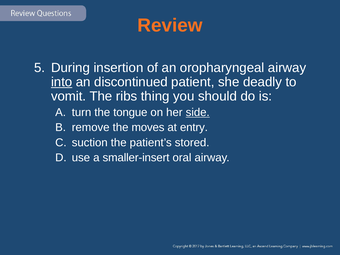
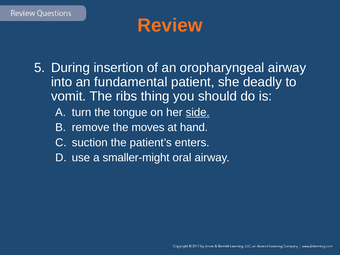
into underline: present -> none
discontinued: discontinued -> fundamental
entry: entry -> hand
stored: stored -> enters
smaller-insert: smaller-insert -> smaller-might
